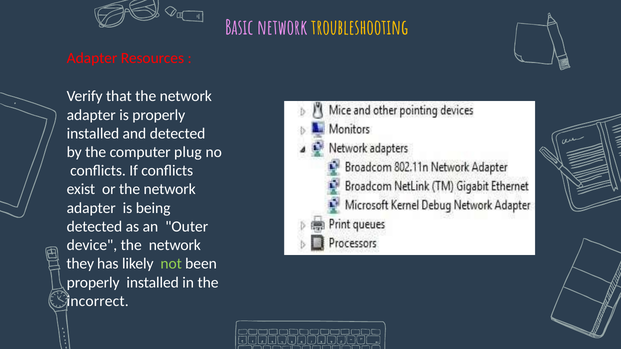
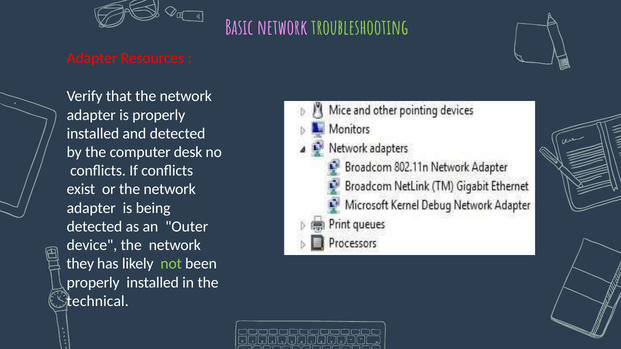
troubleshooting colour: yellow -> light green
plug: plug -> desk
incorrect: incorrect -> technical
